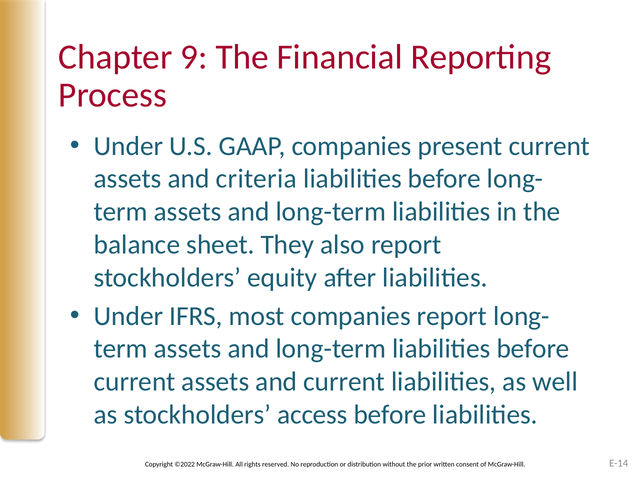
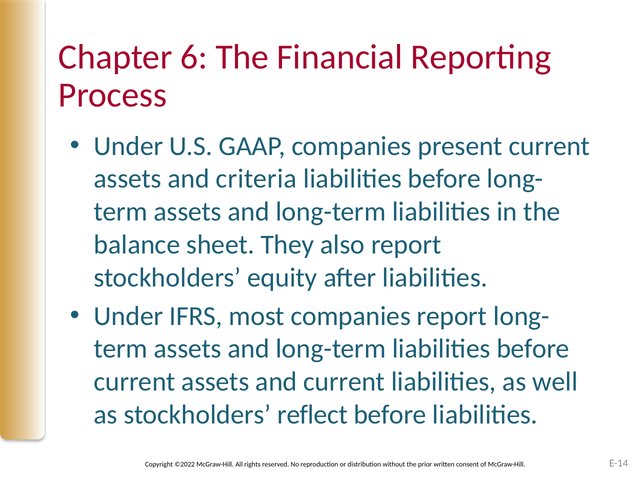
9: 9 -> 6
access: access -> reflect
